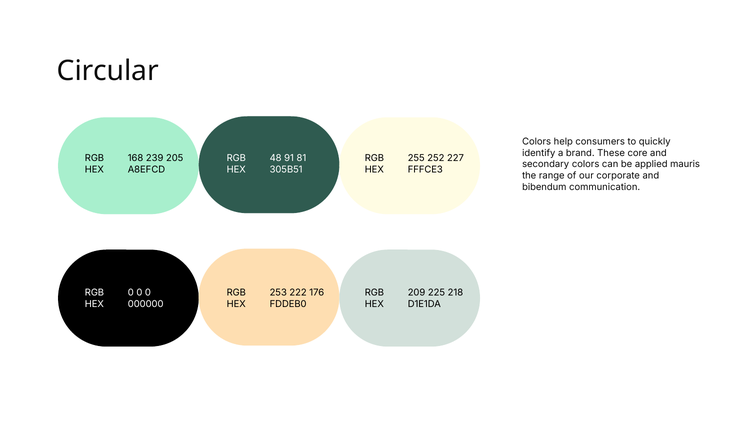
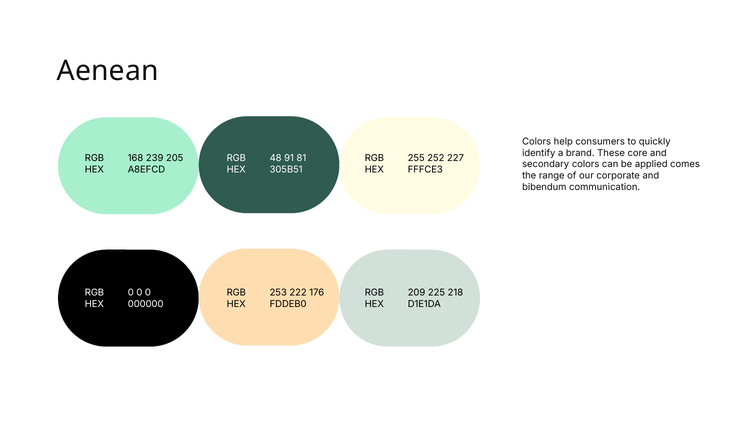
Circular: Circular -> Aenean
mauris: mauris -> comes
